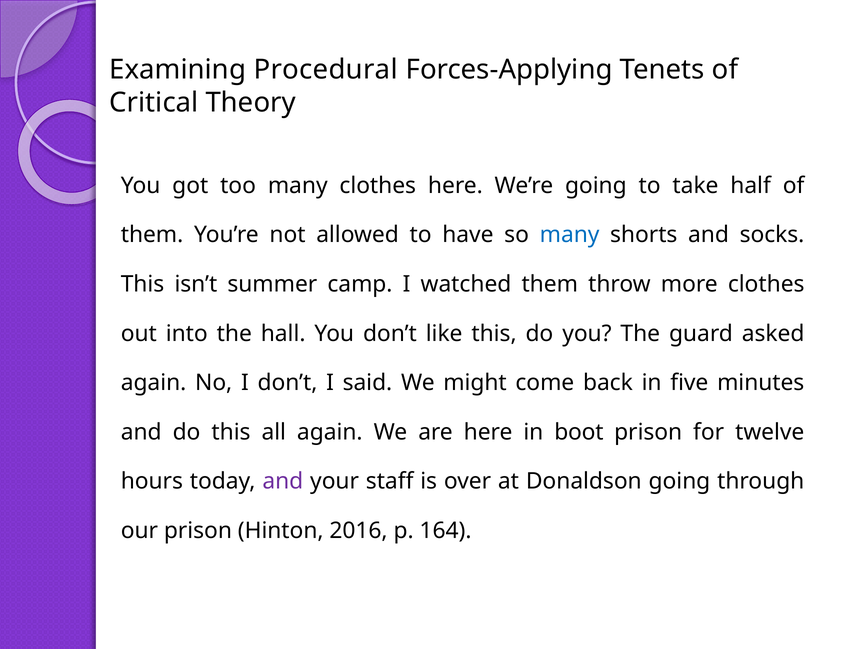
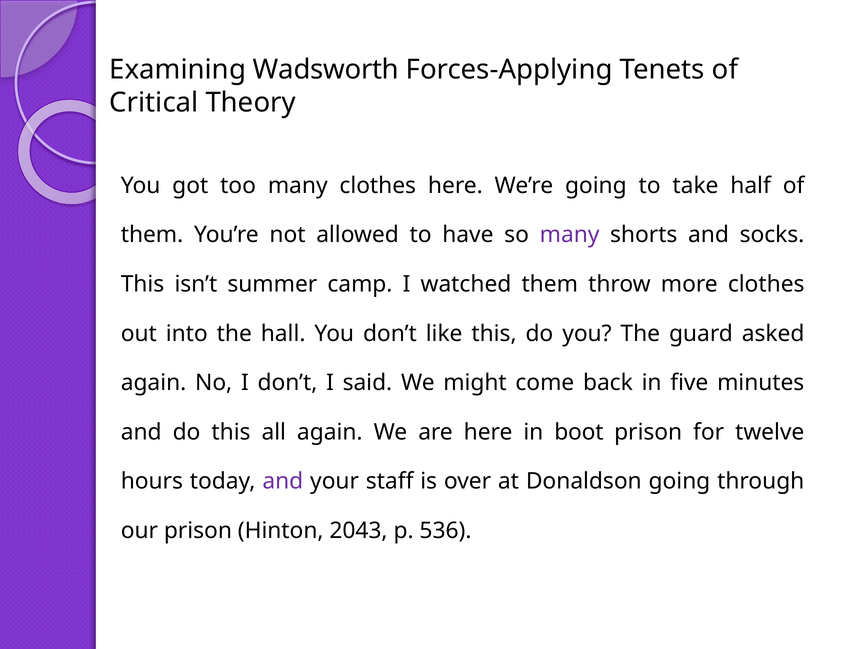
Procedural: Procedural -> Wadsworth
many at (570, 235) colour: blue -> purple
2016: 2016 -> 2043
164: 164 -> 536
